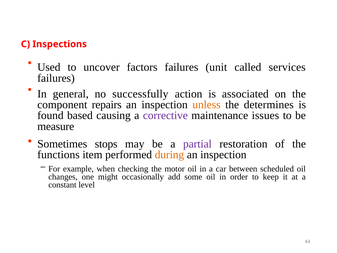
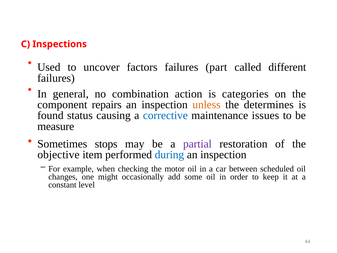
unit: unit -> part
services: services -> different
successfully: successfully -> combination
associated: associated -> categories
based: based -> status
corrective colour: purple -> blue
functions: functions -> objective
during colour: orange -> blue
